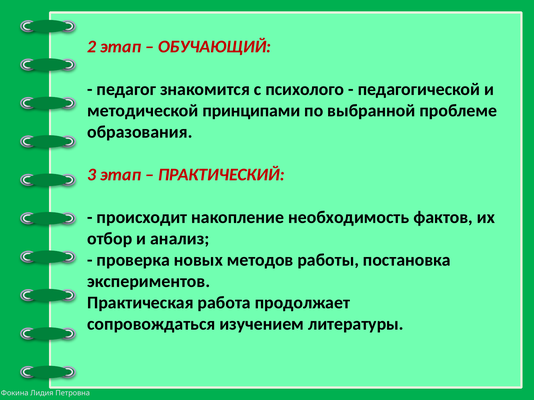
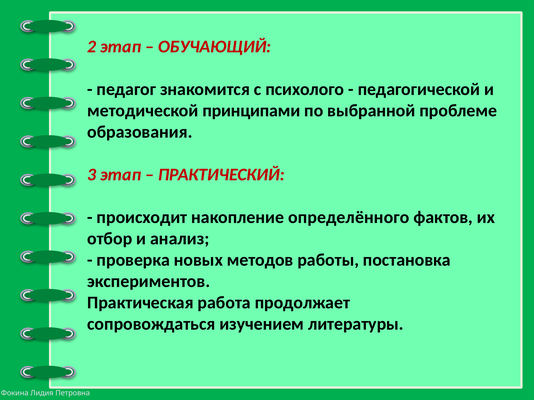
необходимость: необходимость -> определённого
